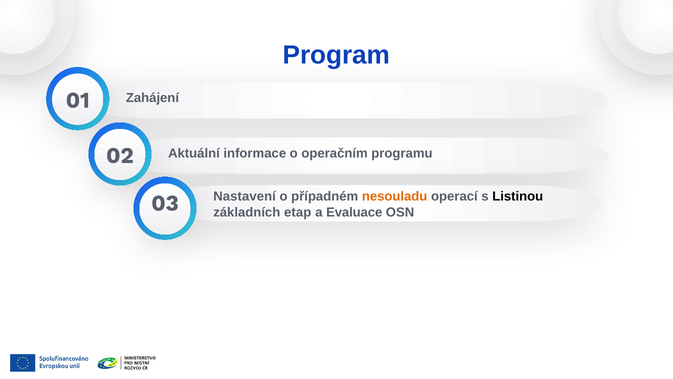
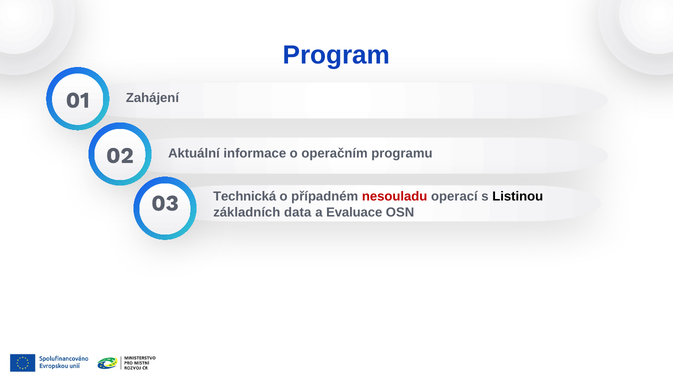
Nastavení: Nastavení -> Technická
nesouladu colour: orange -> red
etap: etap -> data
